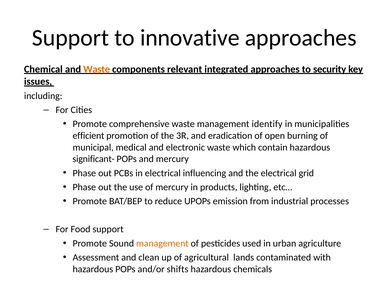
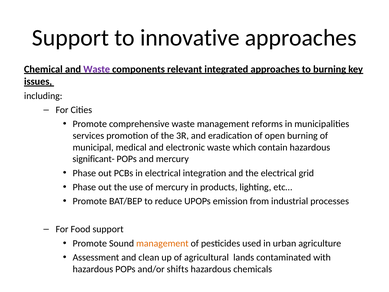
Waste at (97, 69) colour: orange -> purple
to security: security -> burning
identify: identify -> reforms
efficient: efficient -> services
influencing: influencing -> integration
